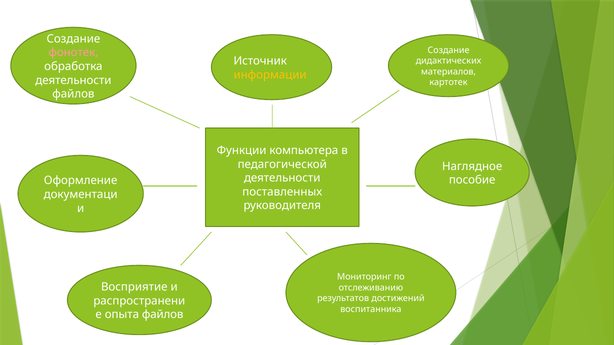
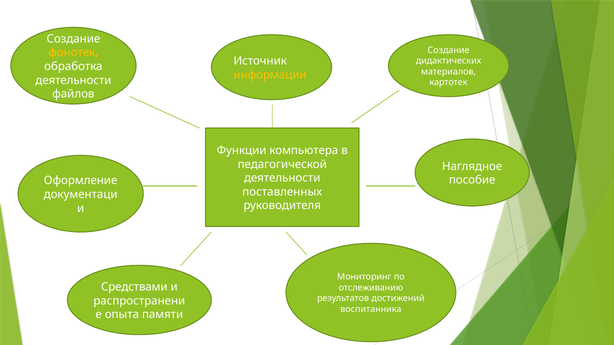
фонотек colour: pink -> yellow
Восприятие: Восприятие -> Средствами
опыта файлов: файлов -> памяти
